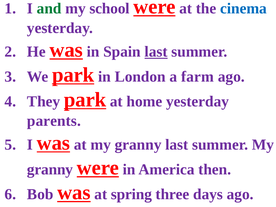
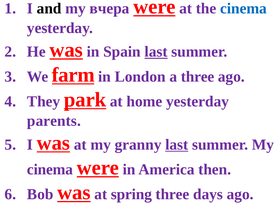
and colour: green -> black
school: school -> вчера
We park: park -> farm
a farm: farm -> three
last at (177, 145) underline: none -> present
granny at (50, 169): granny -> cinema
